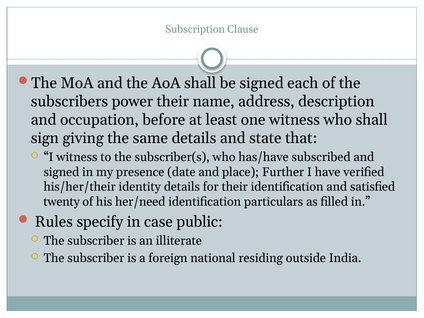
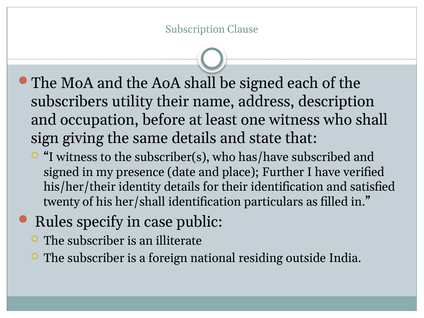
power: power -> utility
her/need: her/need -> her/shall
